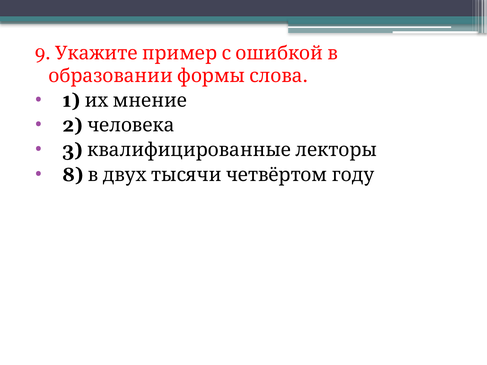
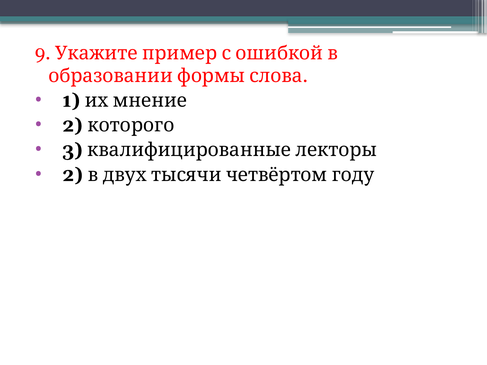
человека: человека -> которого
8 at (73, 175): 8 -> 2
